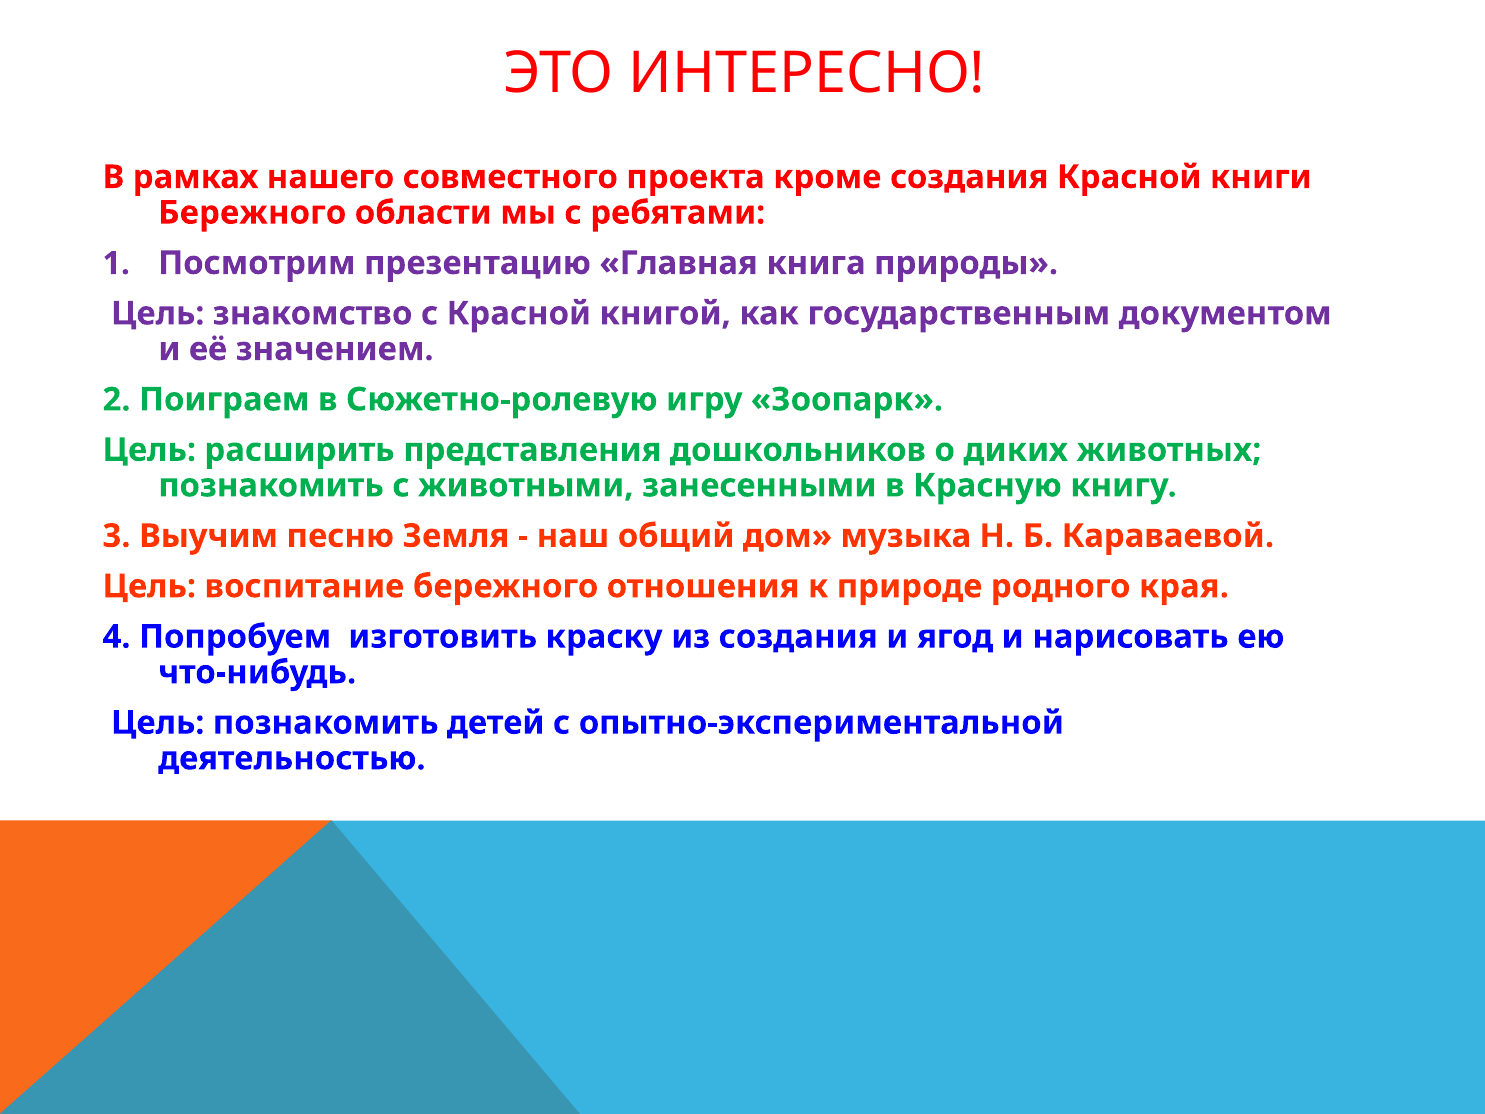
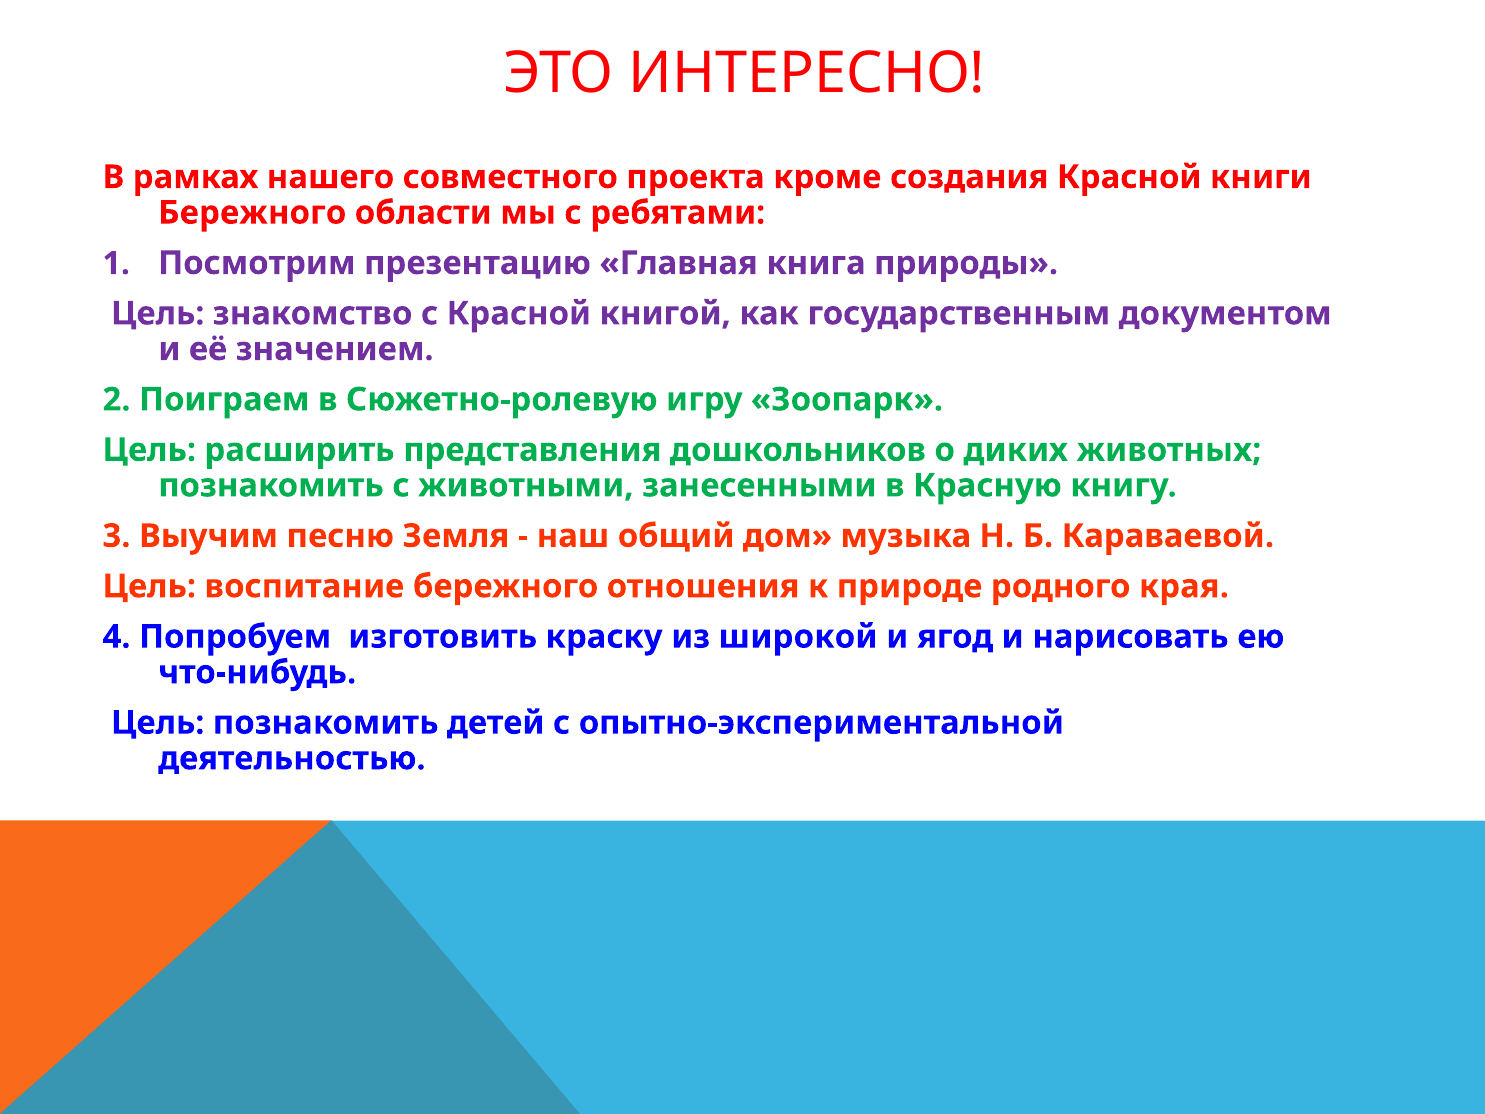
из создания: создания -> широкой
